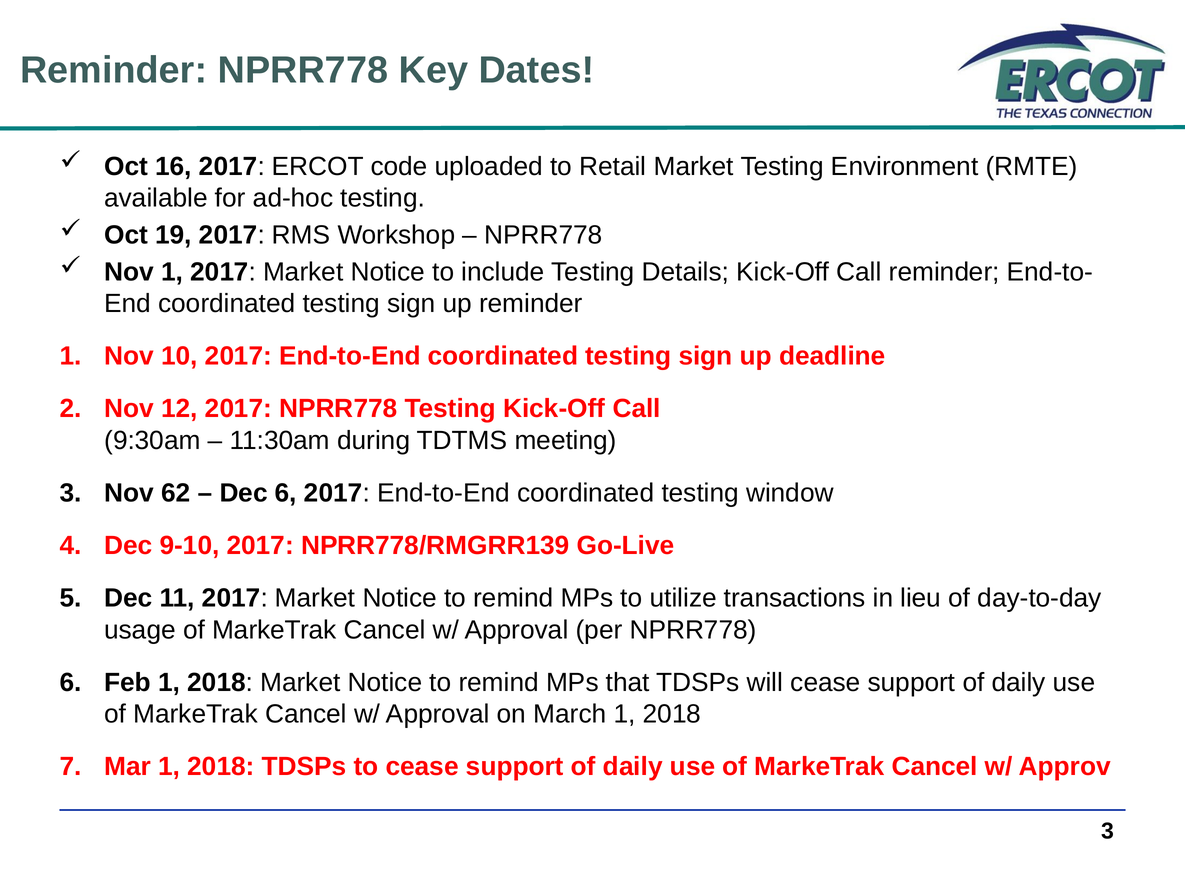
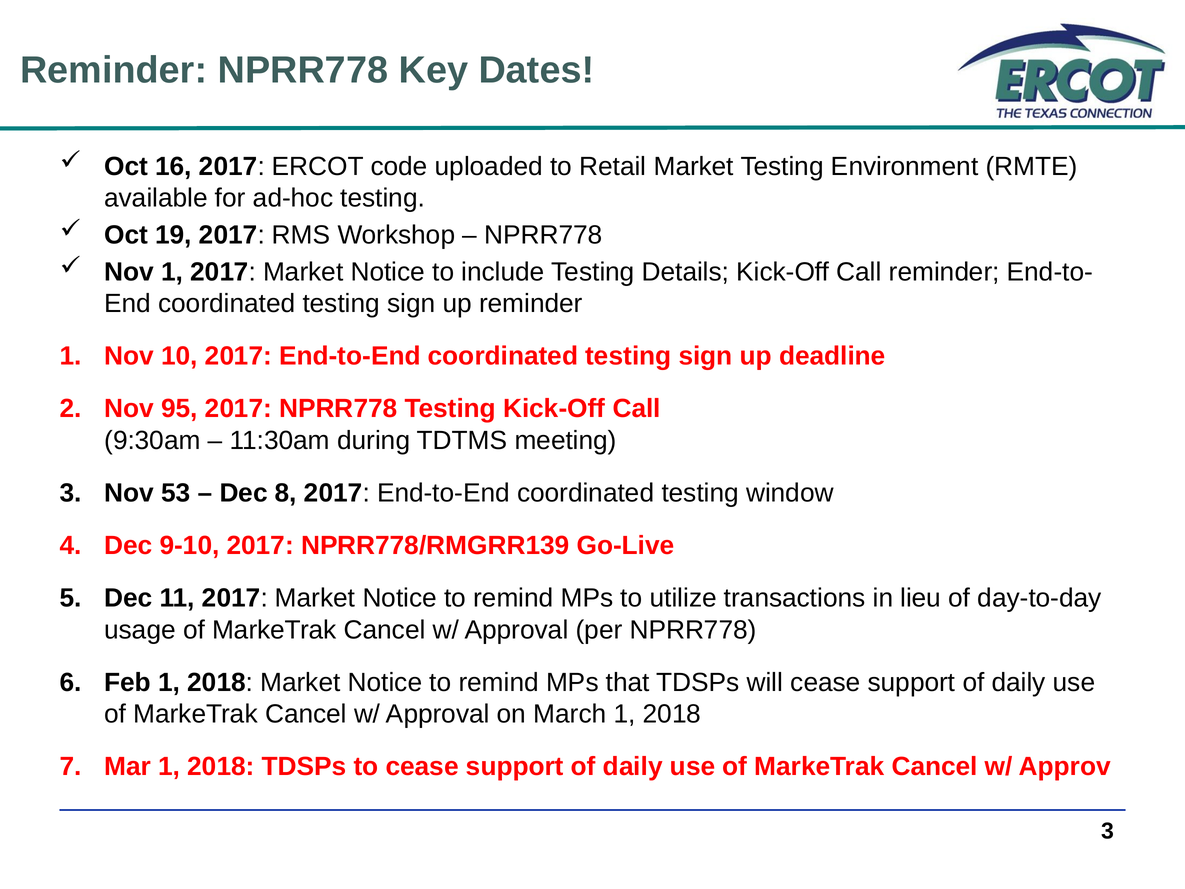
12: 12 -> 95
62: 62 -> 53
Dec 6: 6 -> 8
